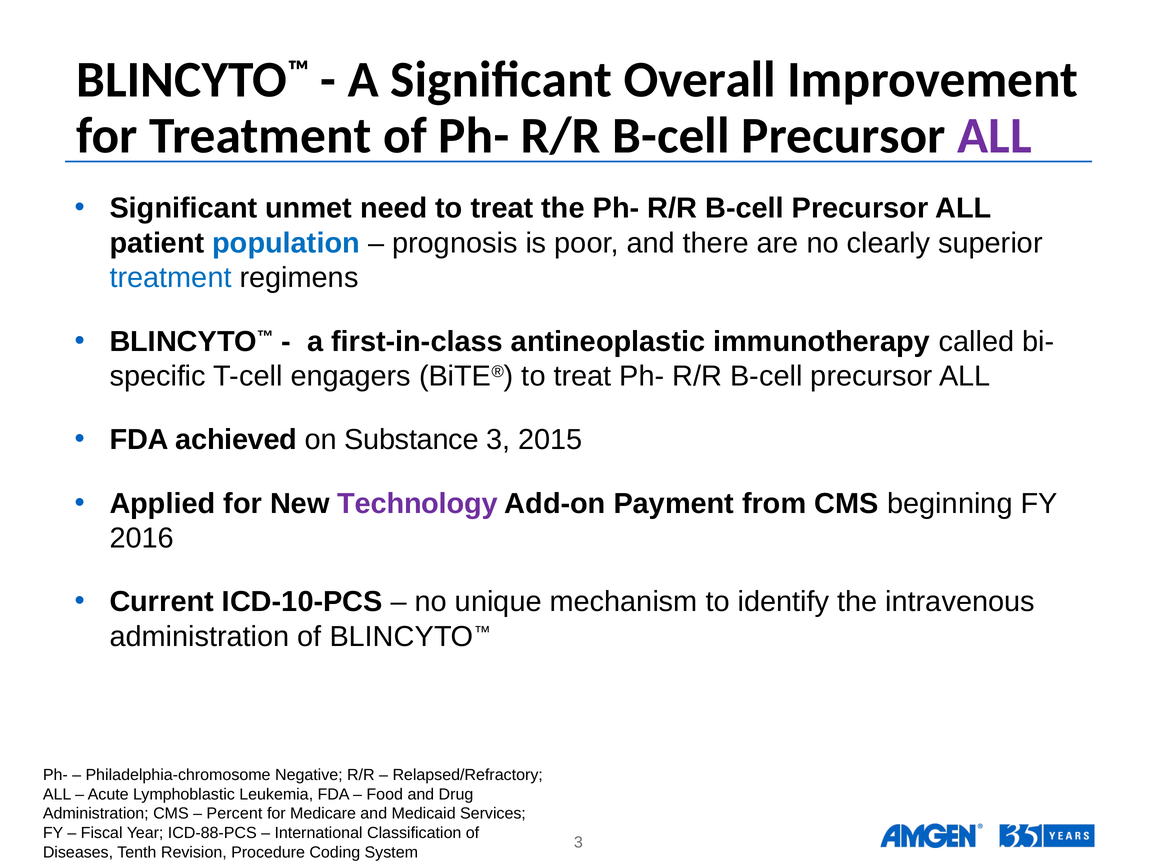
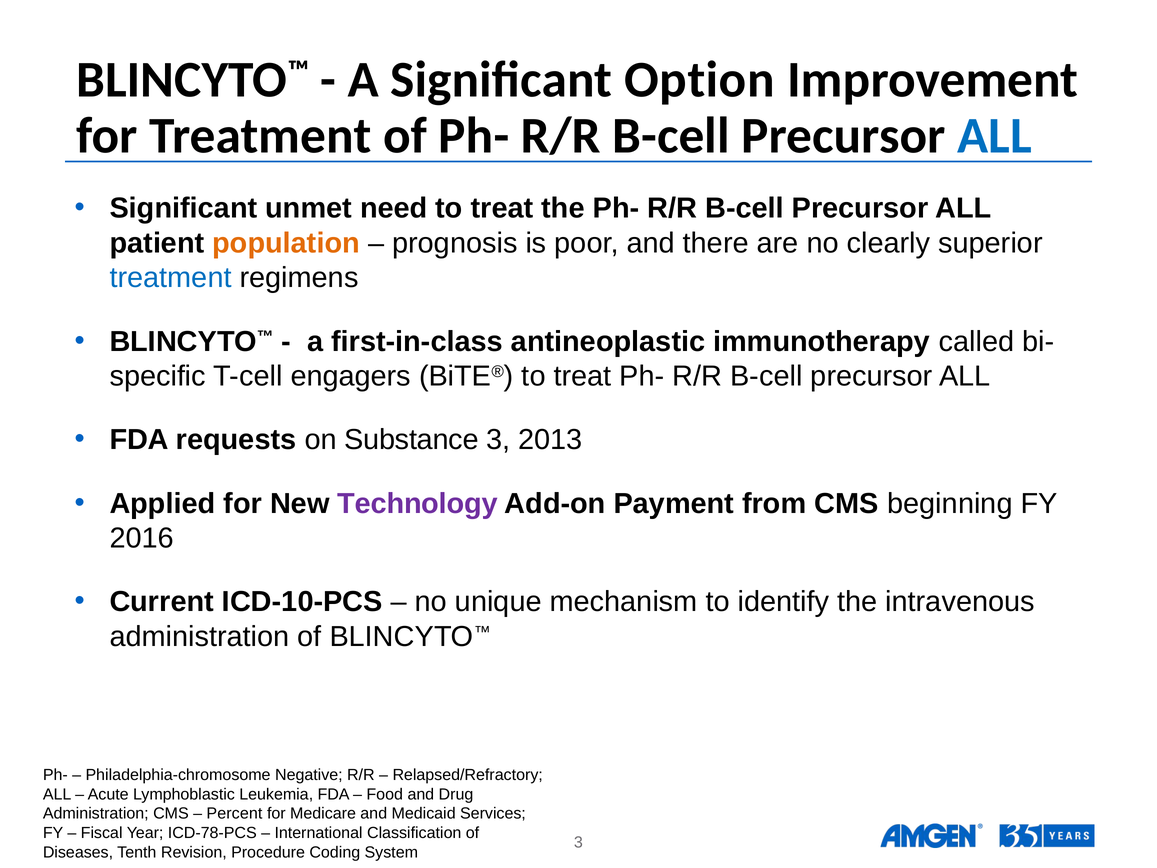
Overall: Overall -> Option
ALL at (994, 136) colour: purple -> blue
population colour: blue -> orange
achieved: achieved -> requests
2015: 2015 -> 2013
ICD-88-PCS: ICD-88-PCS -> ICD-78-PCS
